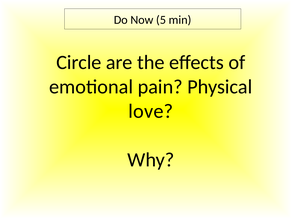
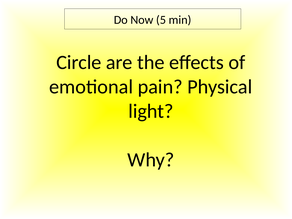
love: love -> light
